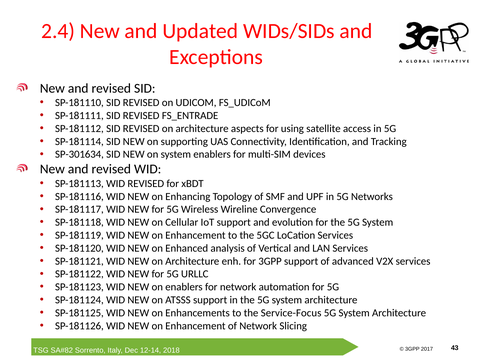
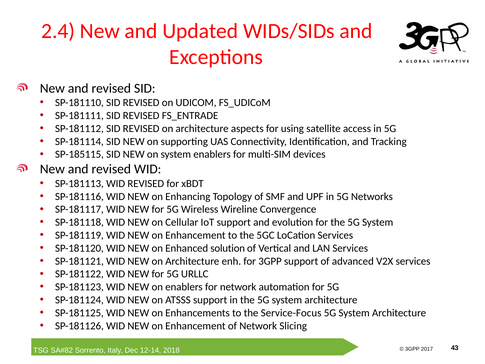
SP-301634: SP-301634 -> SP-185115
analysis: analysis -> solution
